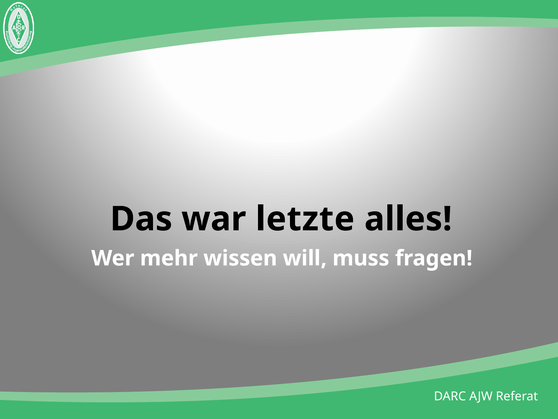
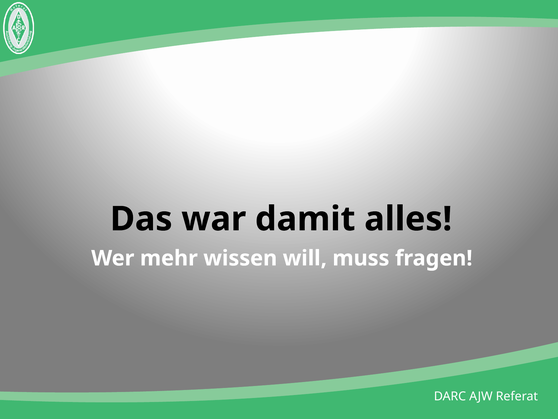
letzte: letzte -> damit
